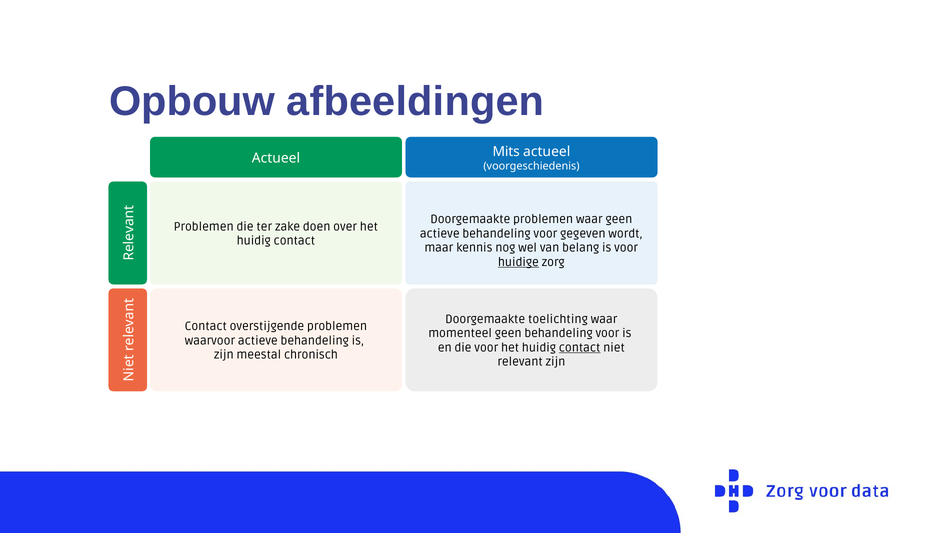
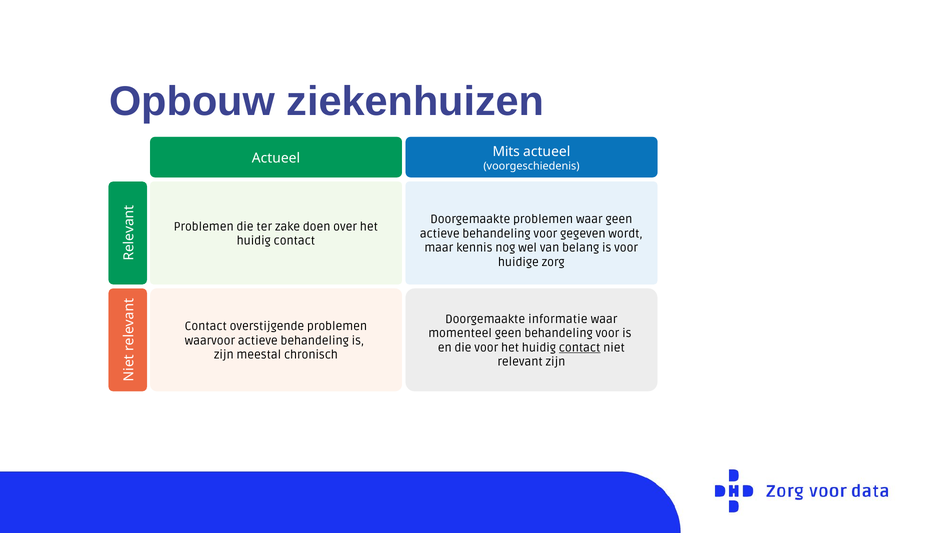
afbeeldingen: afbeeldingen -> ziekenhuizen
huidige underline: present -> none
toelichting: toelichting -> informatie
